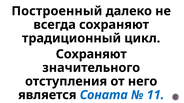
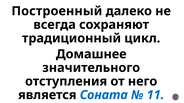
Сохраняют at (91, 54): Сохраняют -> Домашнее
